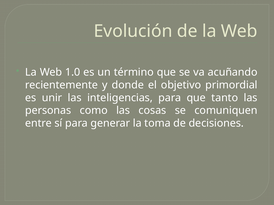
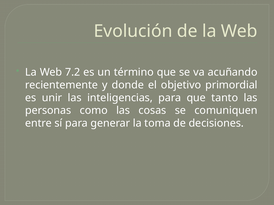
1.0: 1.0 -> 7.2
